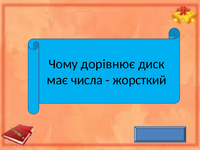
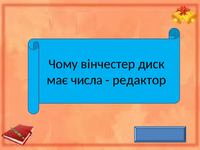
дорівнює: дорівнює -> вінчестер
жорсткий: жорсткий -> редактор
